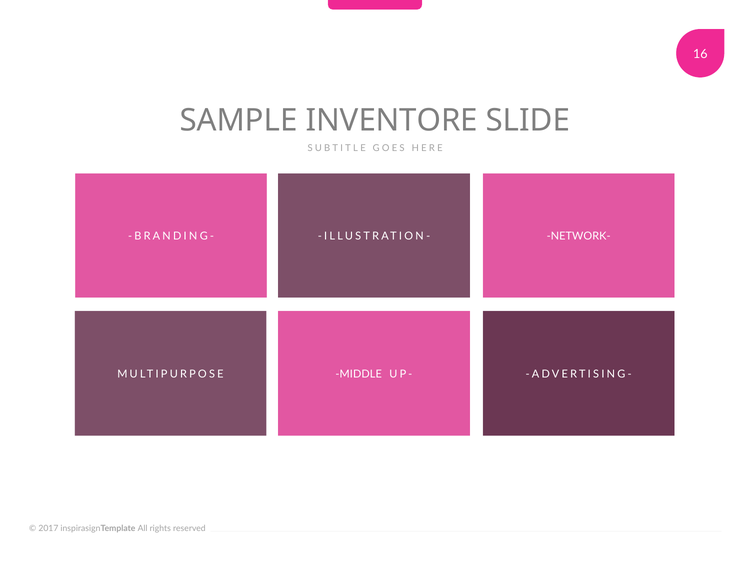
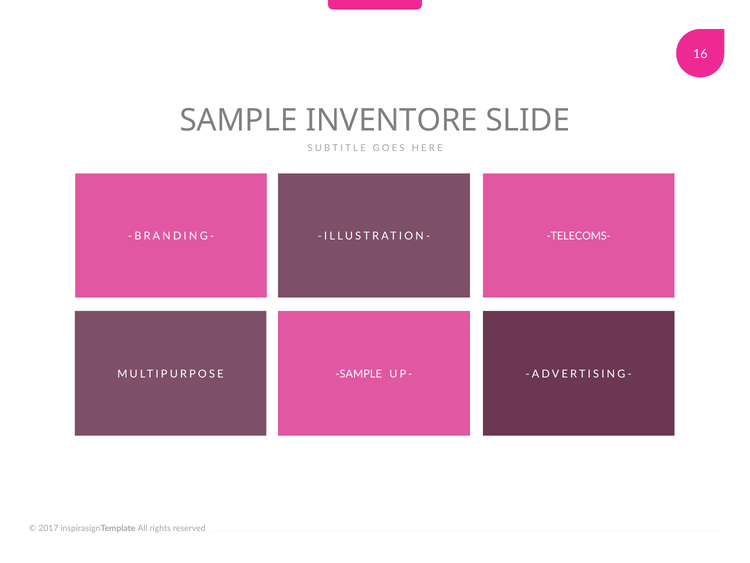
NETWORK-: NETWORK- -> TELECOMS-
MULTIPURPOSE MIDDLE: MIDDLE -> SAMPLE
